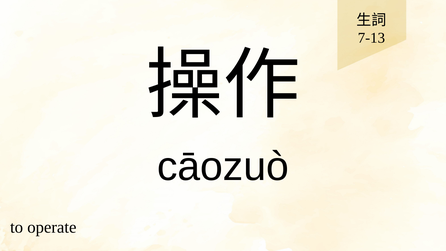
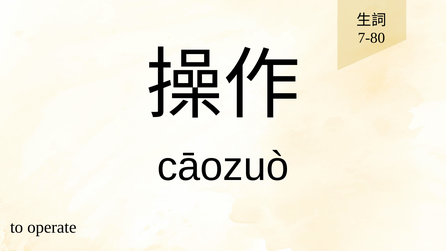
7-13: 7-13 -> 7-80
